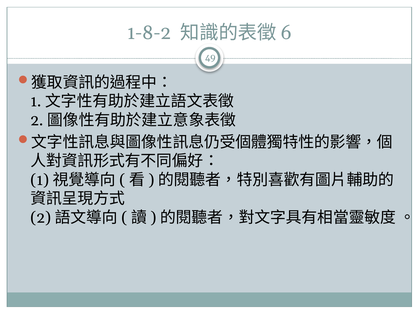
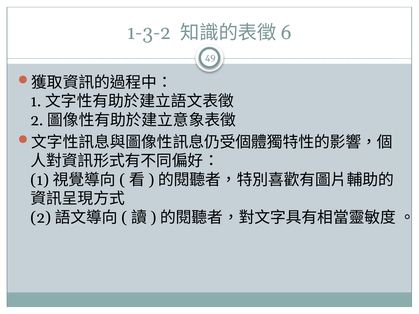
1-8-2: 1-8-2 -> 1-3-2
